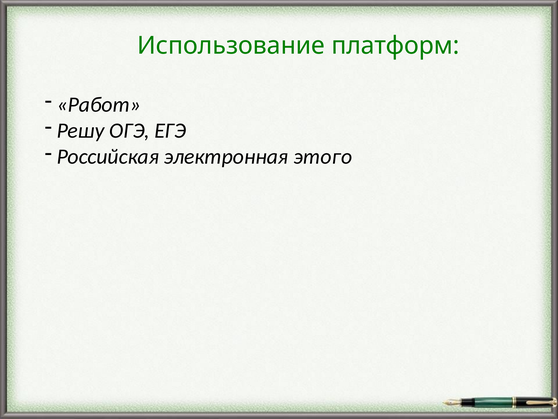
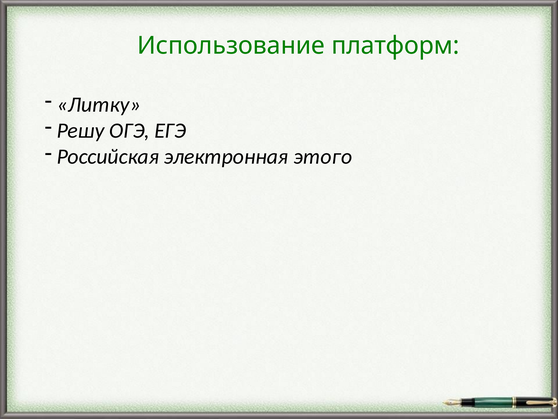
Работ: Работ -> Литку
